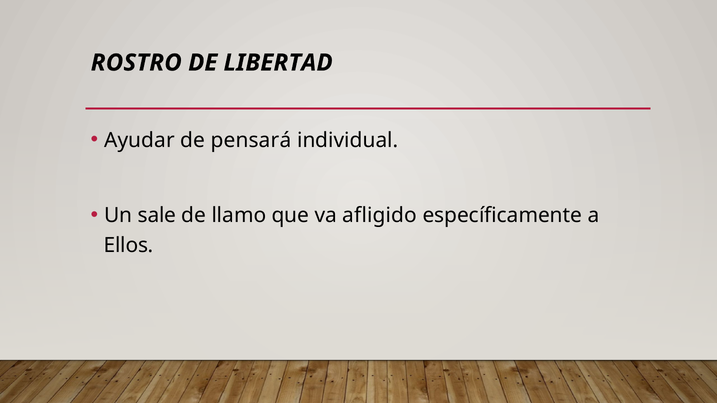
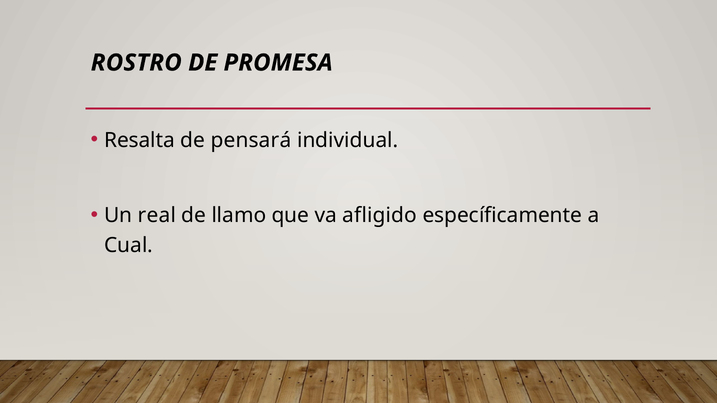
LIBERTAD: LIBERTAD -> PROMESA
Ayudar: Ayudar -> Resalta
sale: sale -> real
Ellos: Ellos -> Cual
